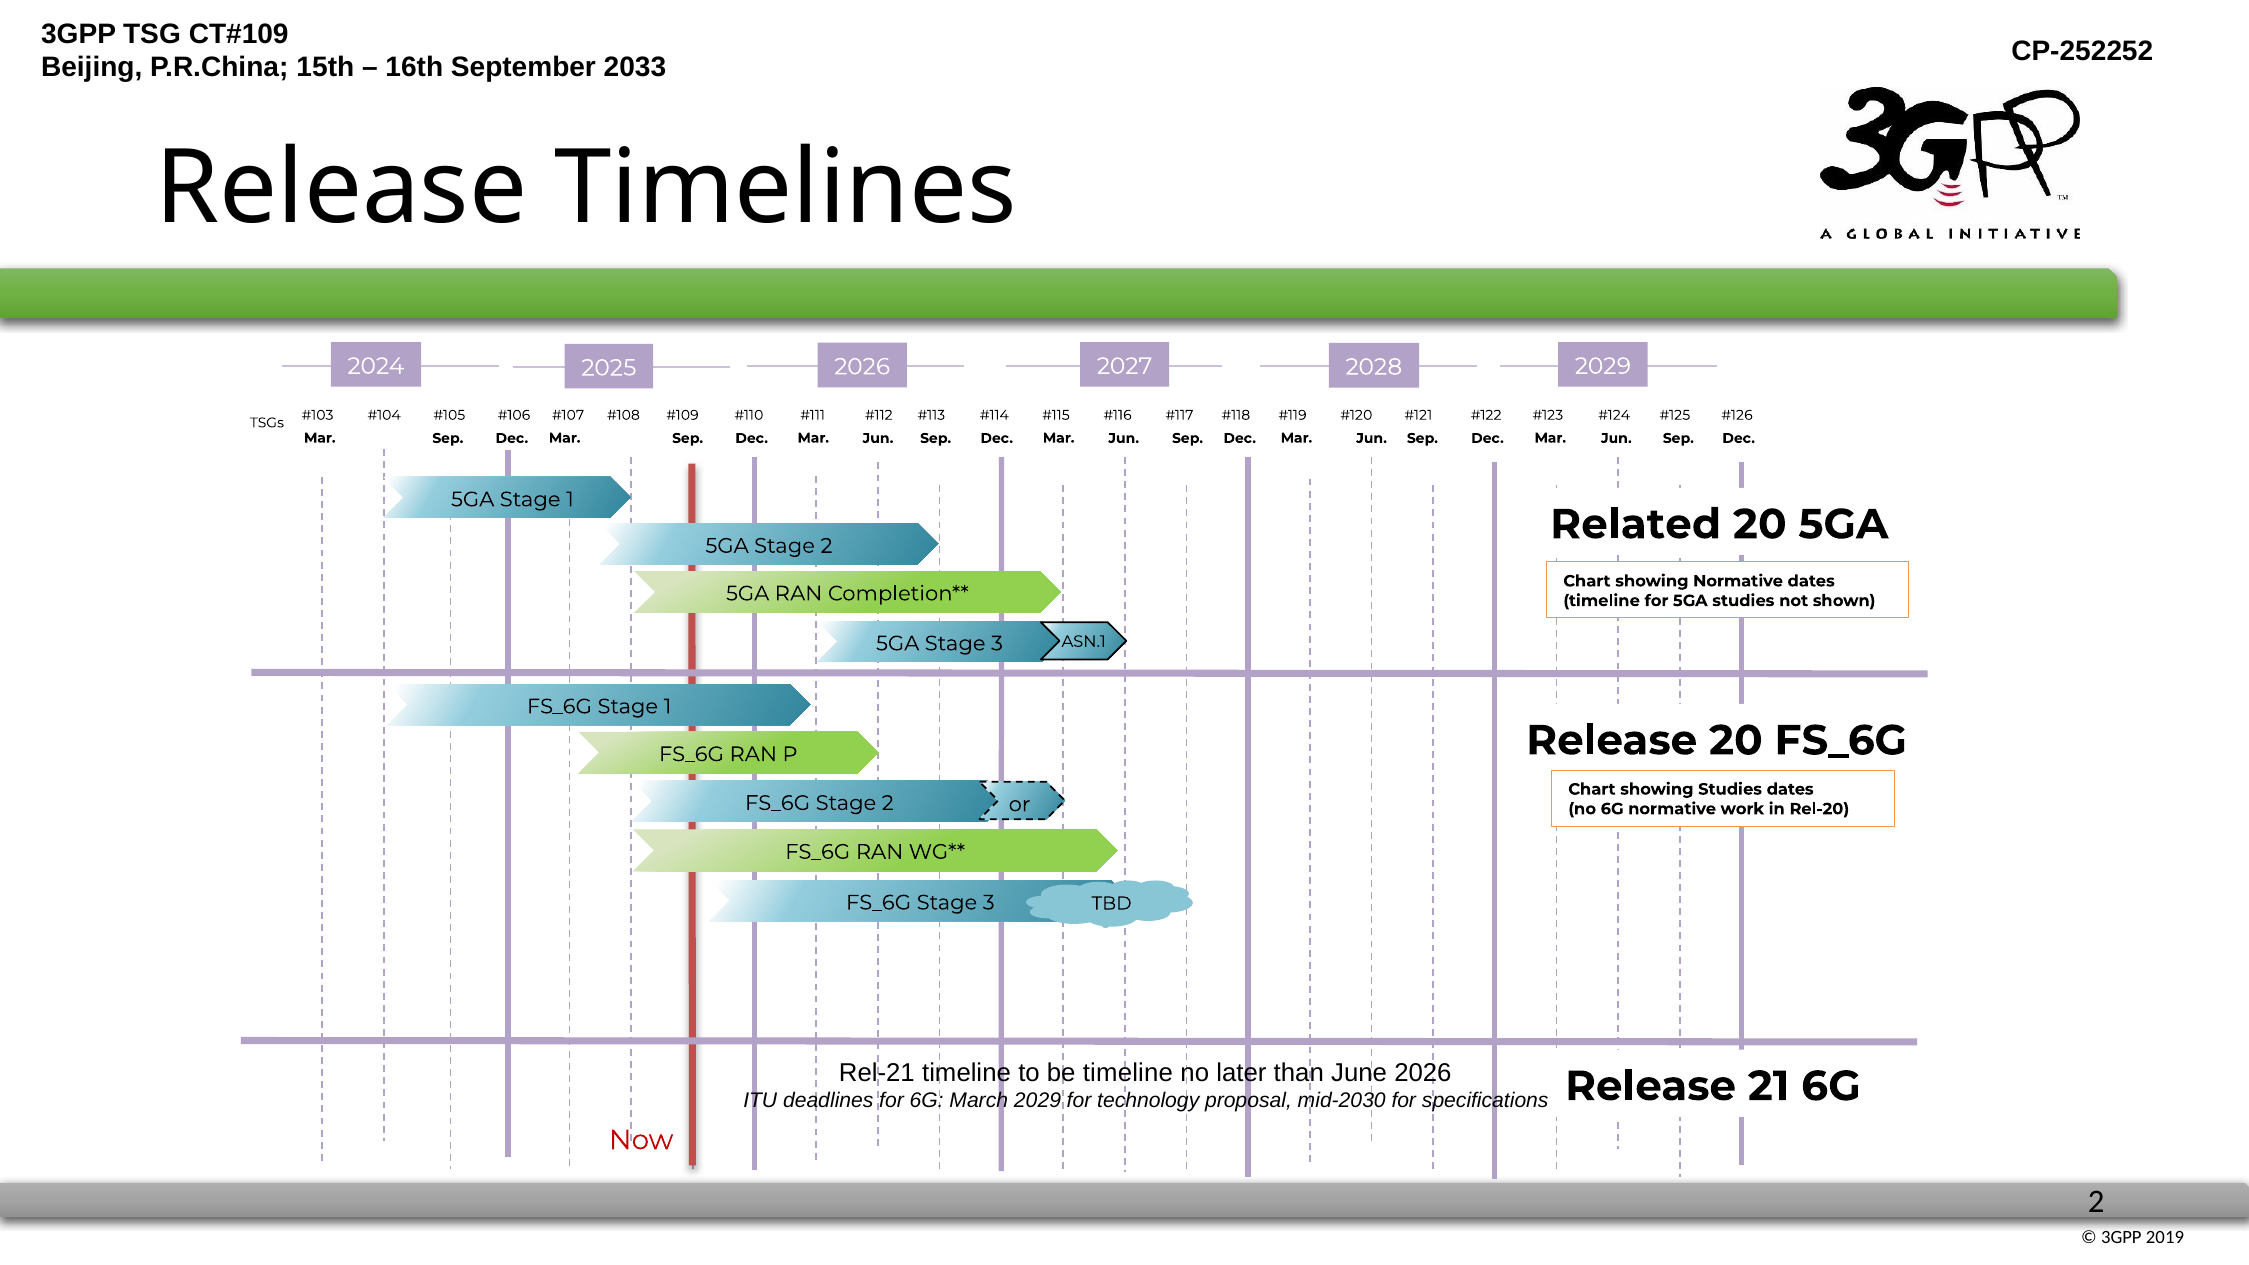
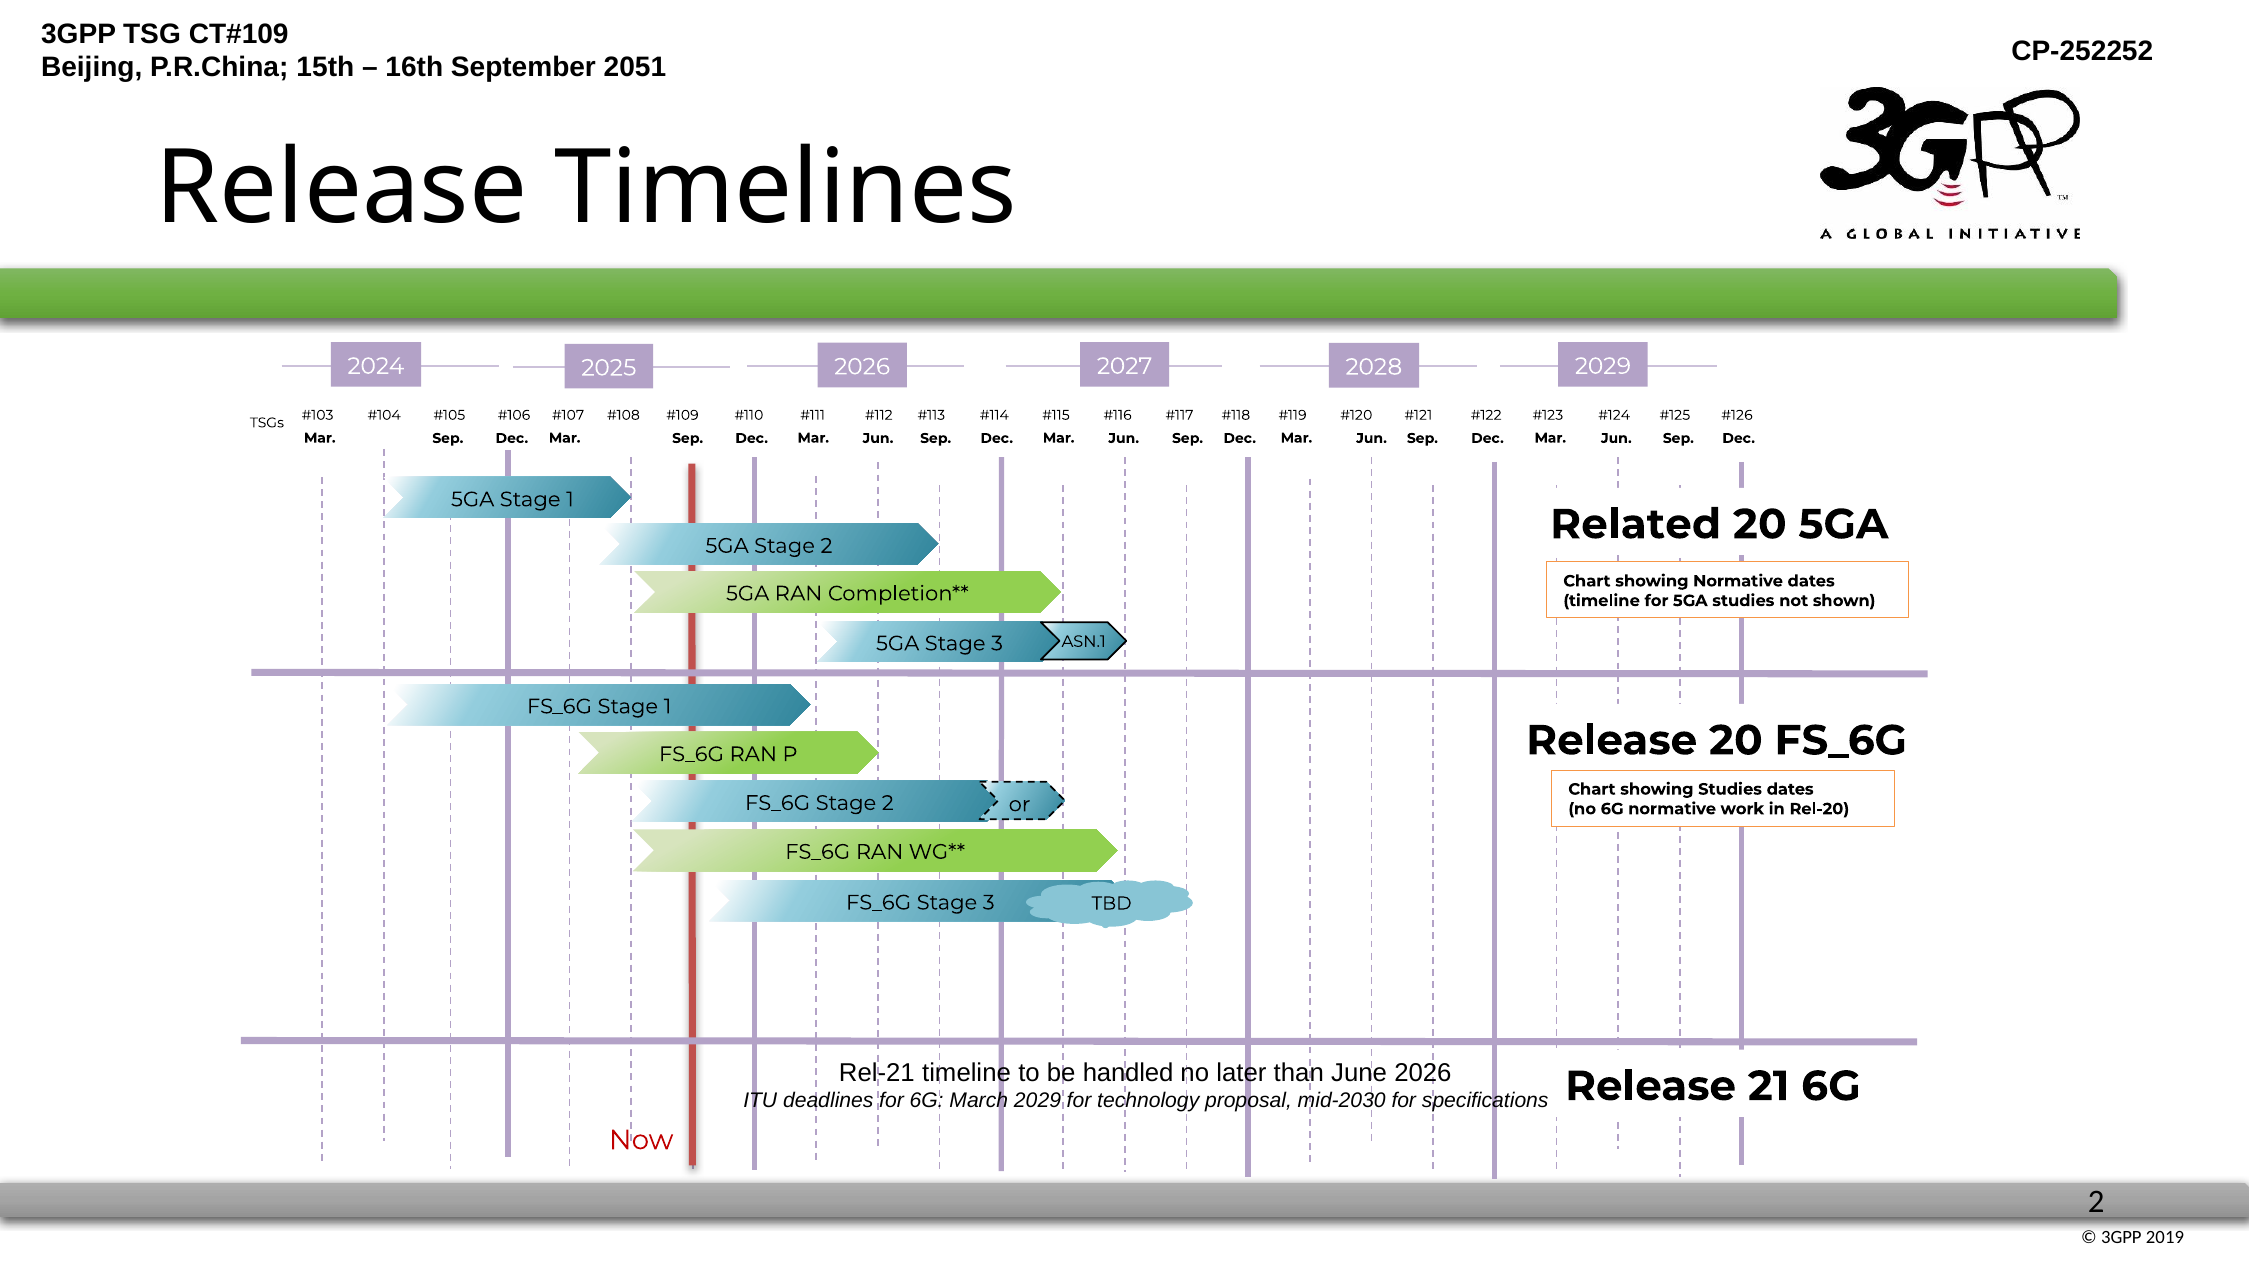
2033: 2033 -> 2051
be timeline: timeline -> handled
